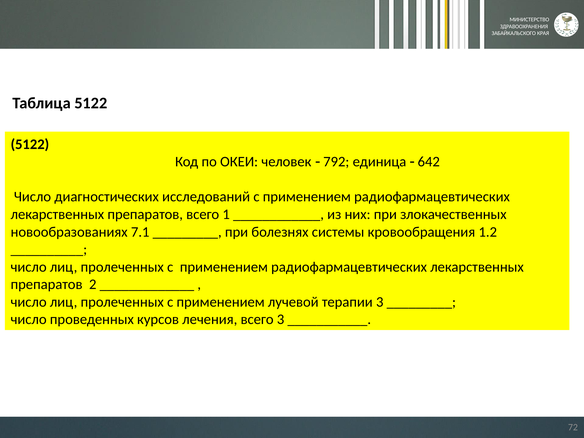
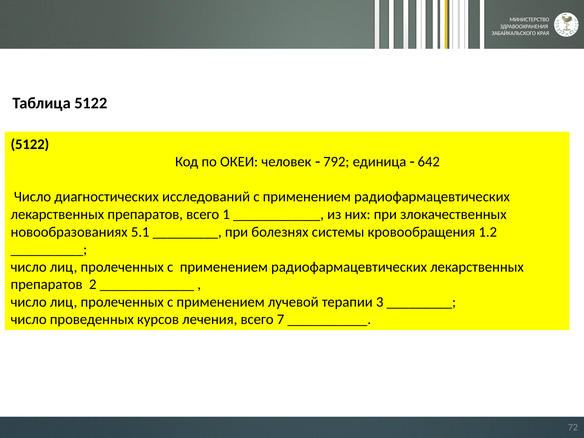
7.1: 7.1 -> 5.1
всего 3: 3 -> 7
